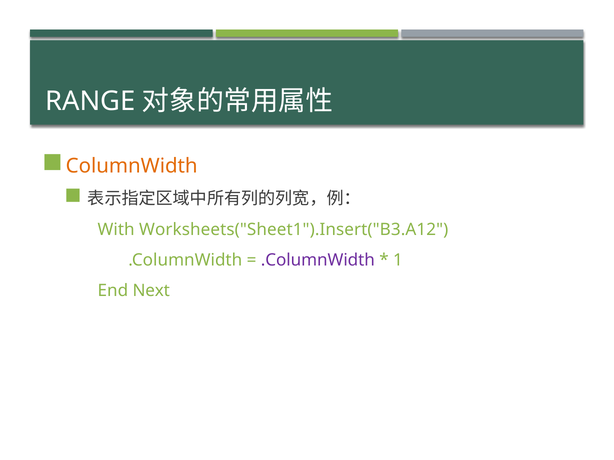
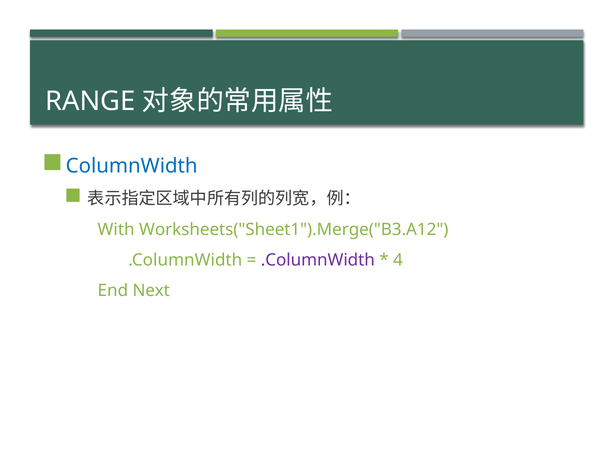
ColumnWidth colour: orange -> blue
Worksheets("Sheet1").Insert("B3.A12: Worksheets("Sheet1").Insert("B3.A12 -> Worksheets("Sheet1").Merge("B3.A12
1: 1 -> 4
